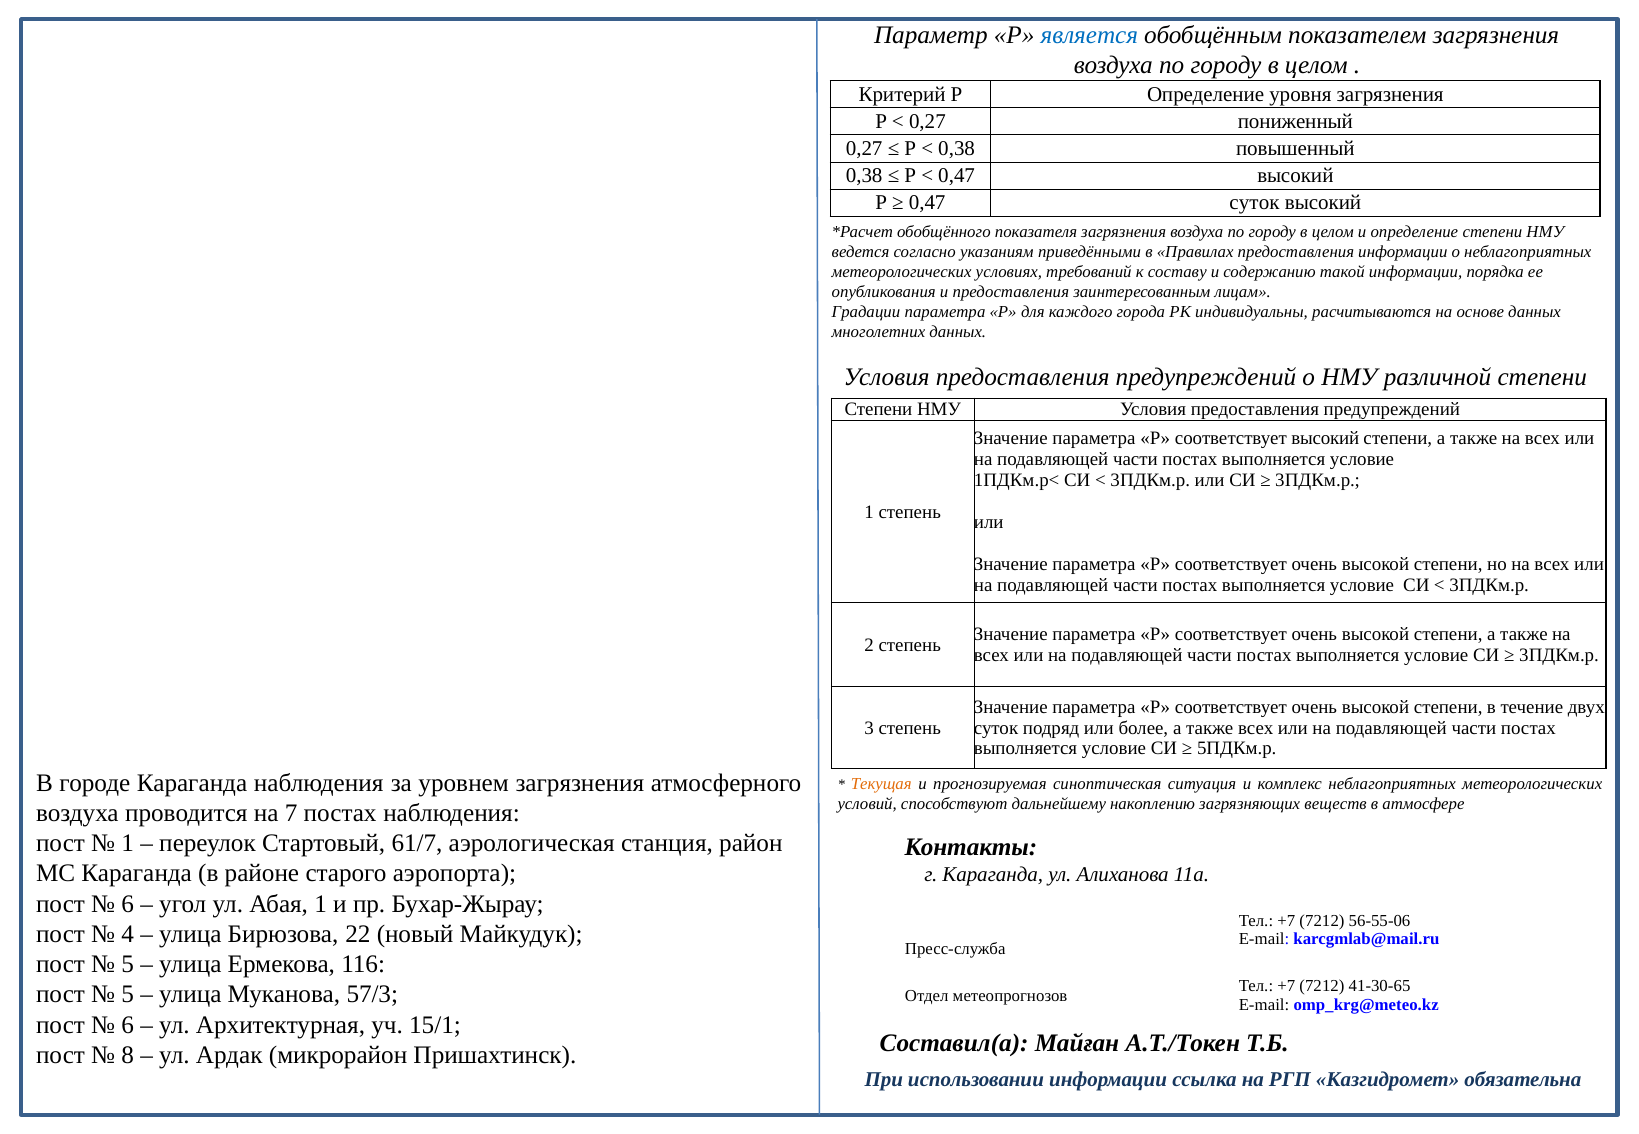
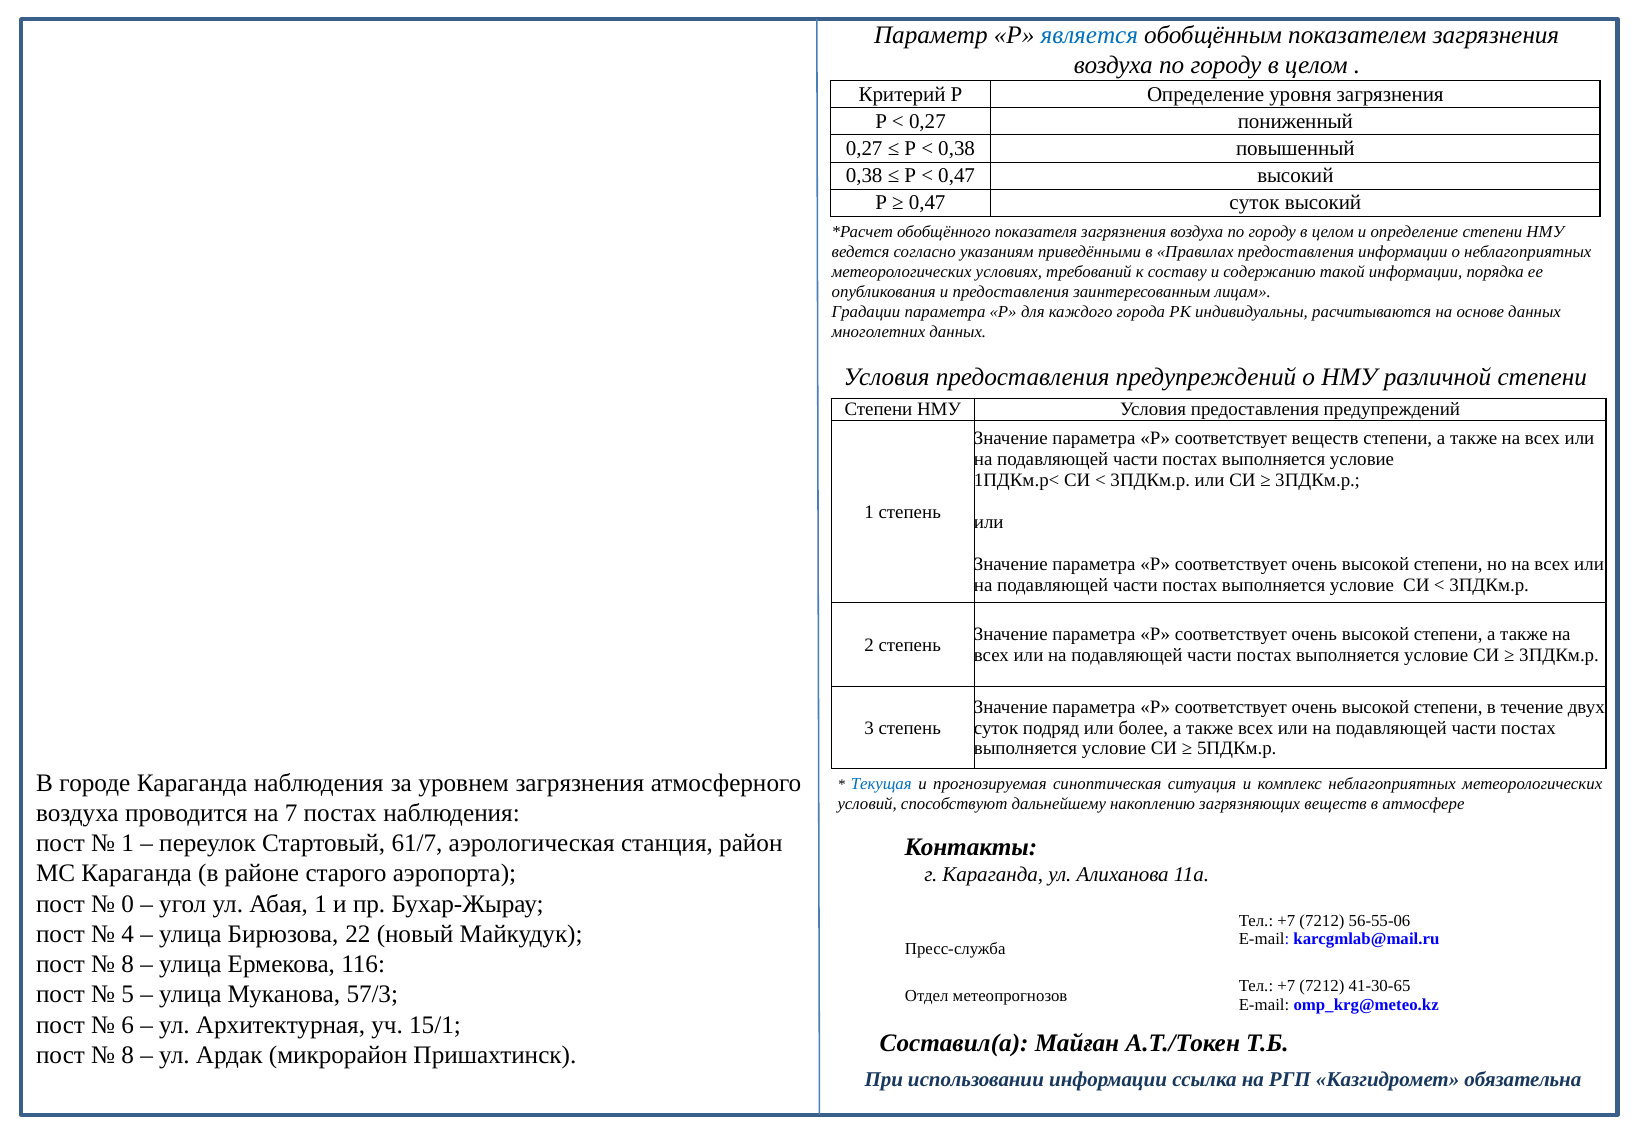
соответствует высокий: высокий -> веществ
Текущая colour: orange -> blue
6 at (128, 904): 6 -> 0
5 at (128, 965): 5 -> 8
